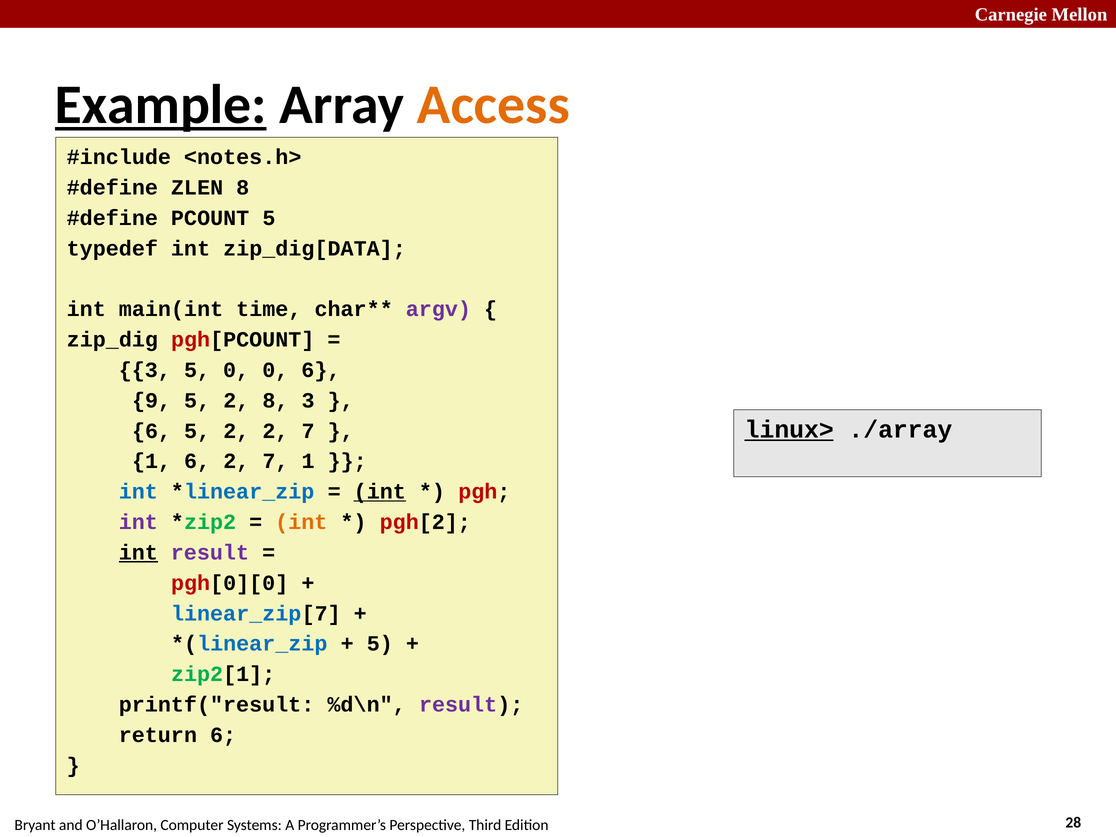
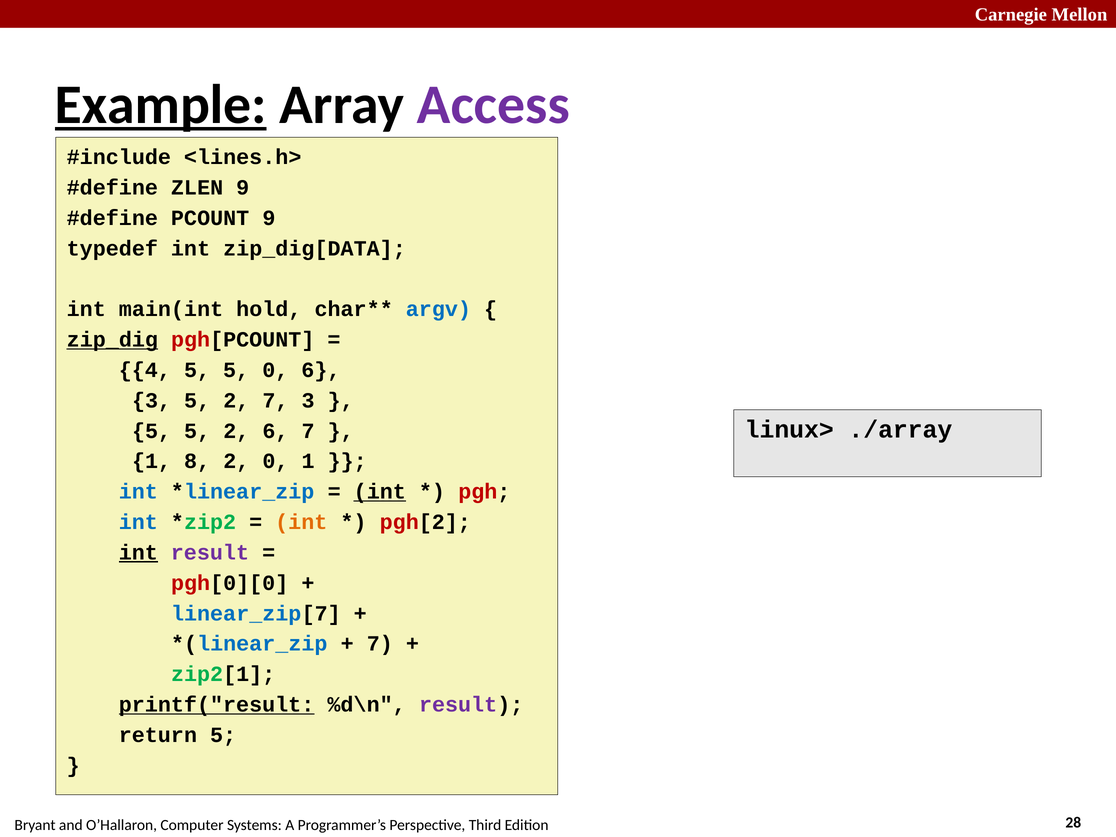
Access colour: orange -> purple
<notes.h>: <notes.h> -> <lines.h>
ZLEN 8: 8 -> 9
PCOUNT 5: 5 -> 9
time: time -> hold
argv colour: purple -> blue
zip_dig underline: none -> present
3 at (145, 370): 3 -> 4
0 at (236, 370): 0 -> 5
9 at (152, 401): 9 -> 3
2 8: 8 -> 7
linux> underline: present -> none
6 at (152, 431): 6 -> 5
2 2: 2 -> 6
1 6: 6 -> 8
7 at (275, 461): 7 -> 0
int at (138, 522) colour: purple -> blue
5 at (380, 644): 5 -> 7
printf("result underline: none -> present
return 6: 6 -> 5
